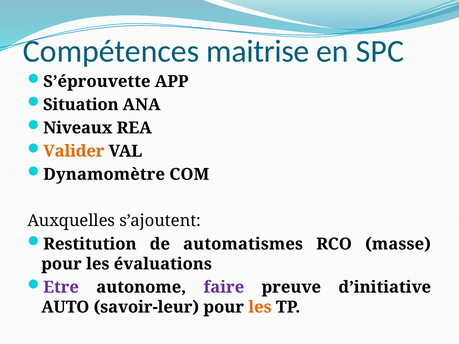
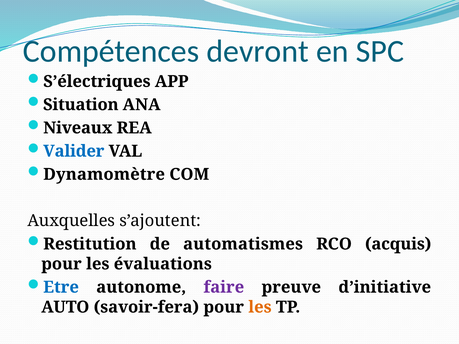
maitrise: maitrise -> devront
S’éprouvette: S’éprouvette -> S’électriques
Valider colour: orange -> blue
masse: masse -> acquis
Etre colour: purple -> blue
savoir-leur: savoir-leur -> savoir-fera
